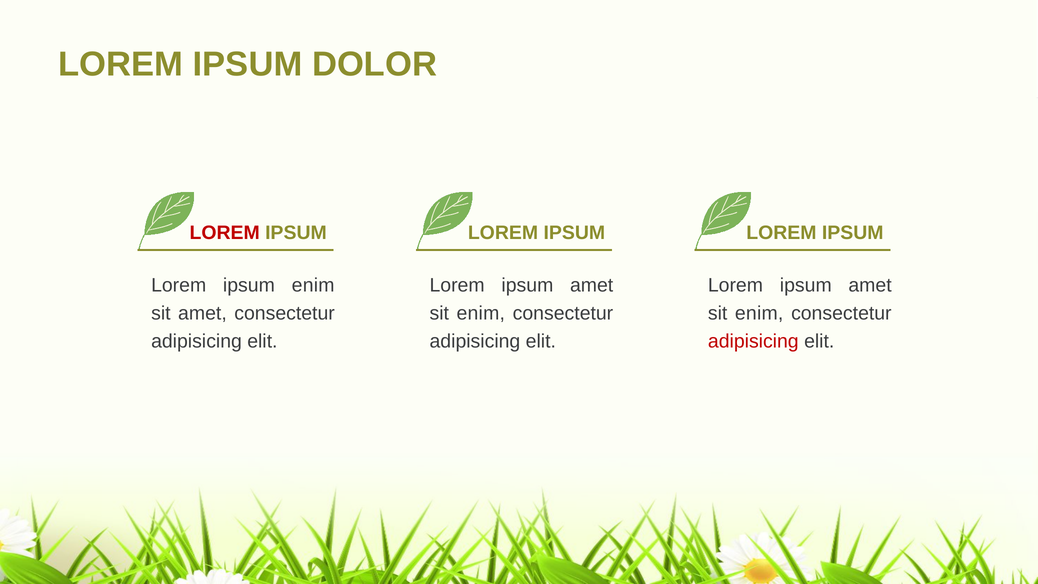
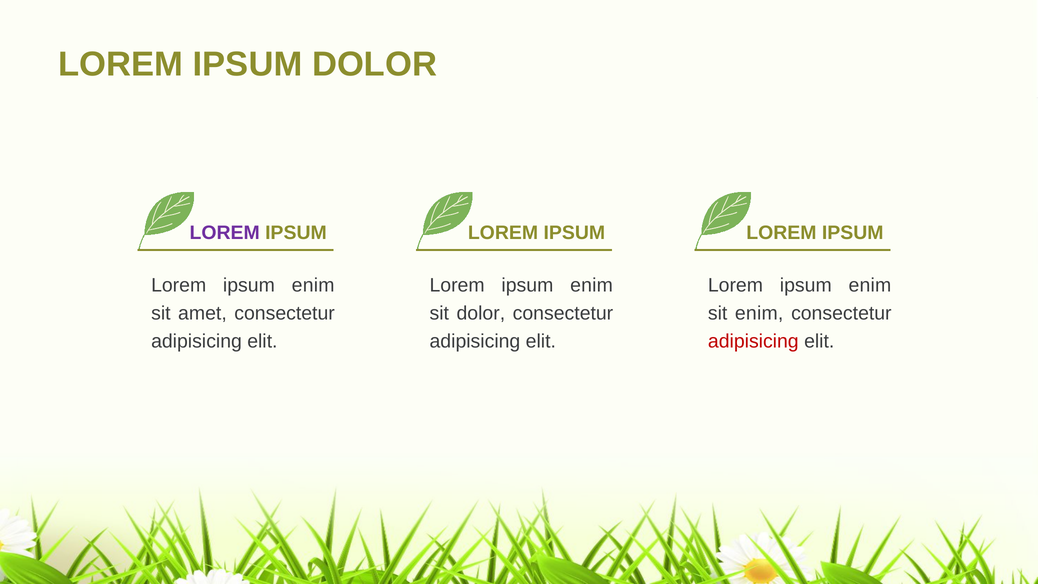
LOREM at (225, 233) colour: red -> purple
amet at (592, 285): amet -> enim
amet at (870, 285): amet -> enim
enim at (481, 313): enim -> dolor
